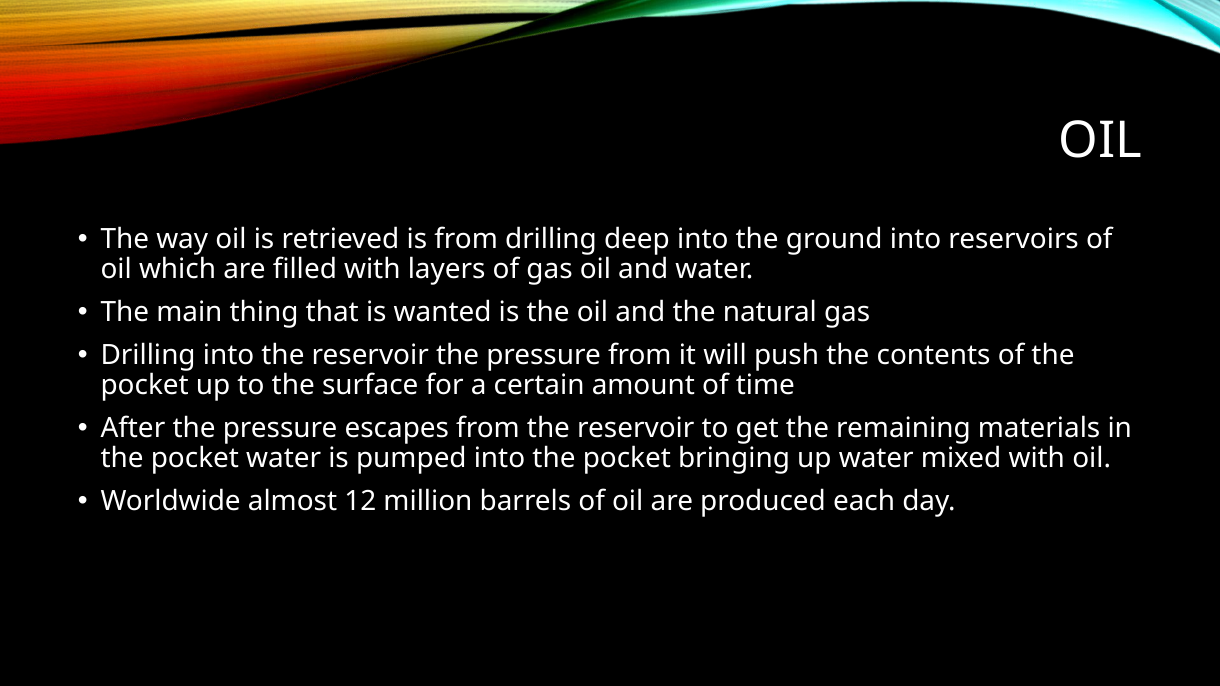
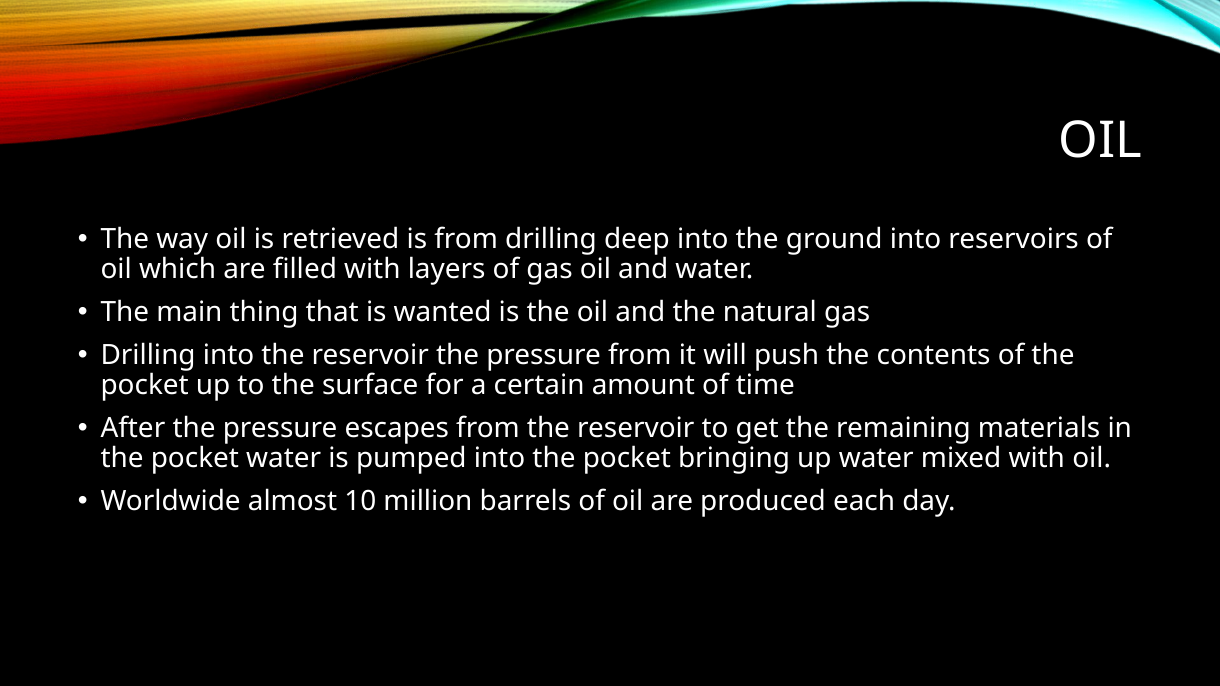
12: 12 -> 10
